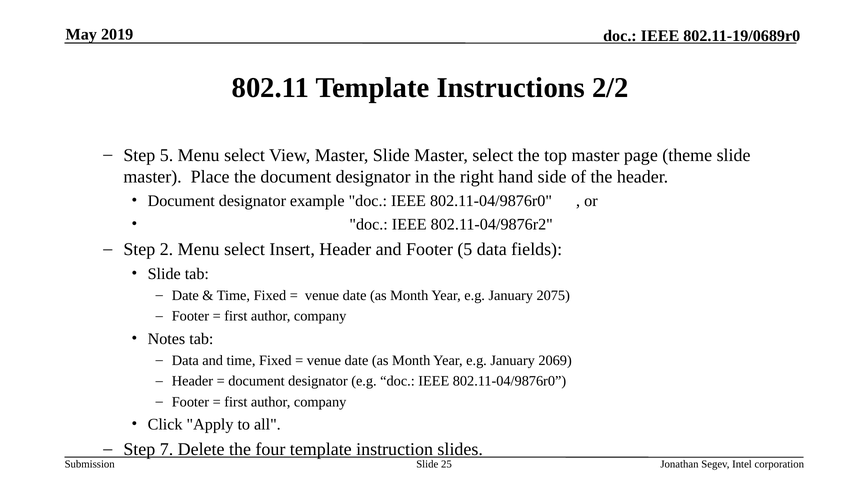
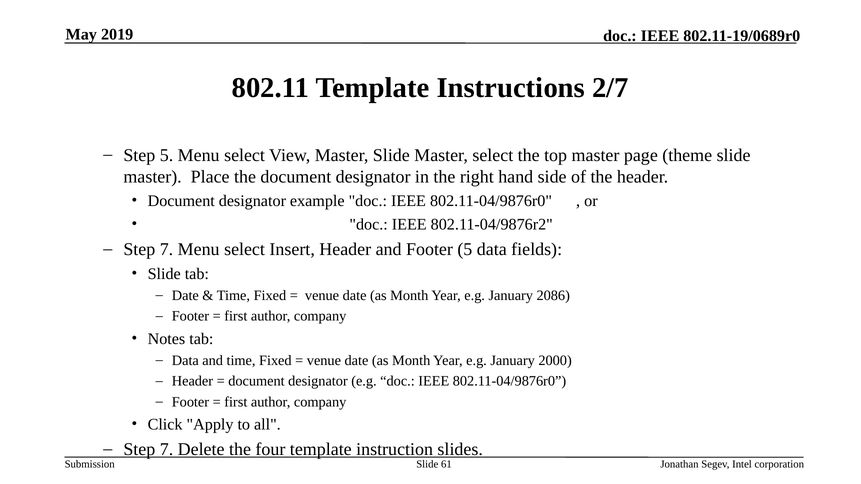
2/2: 2/2 -> 2/7
2 at (166, 250): 2 -> 7
2075: 2075 -> 2086
2069: 2069 -> 2000
25: 25 -> 61
